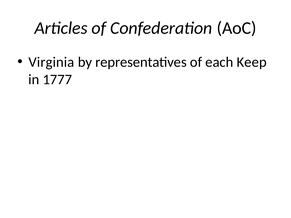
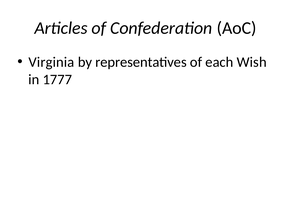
Keep: Keep -> Wish
